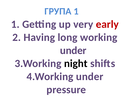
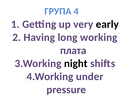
ГРУПА 1: 1 -> 4
early colour: red -> black
under at (73, 51): under -> плата
